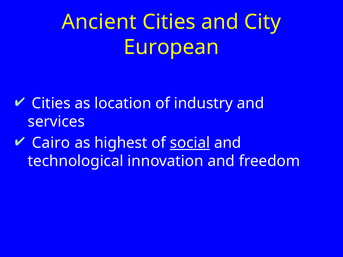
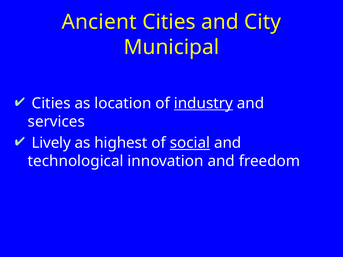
European: European -> Municipal
industry underline: none -> present
Cairo: Cairo -> Lively
